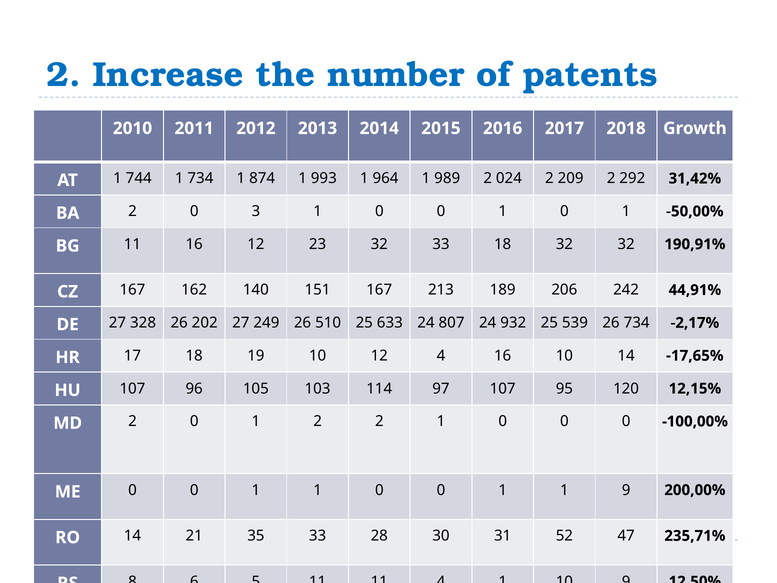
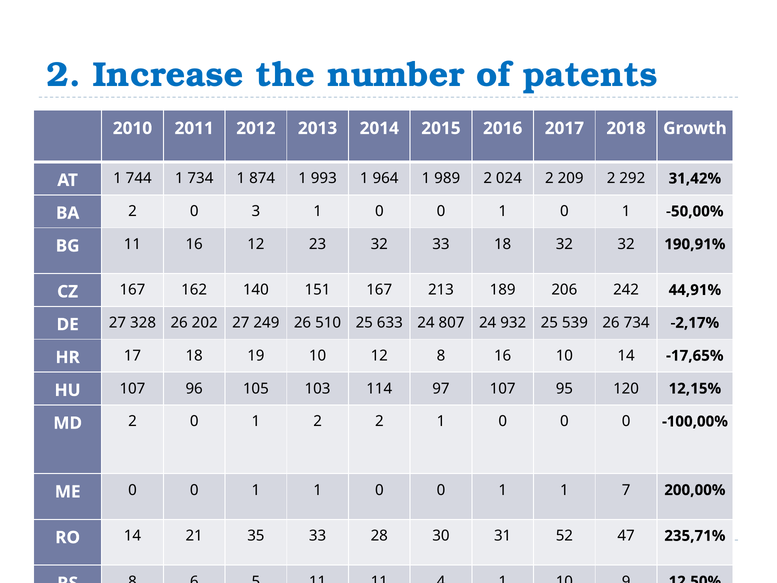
12 4: 4 -> 8
1 9: 9 -> 7
